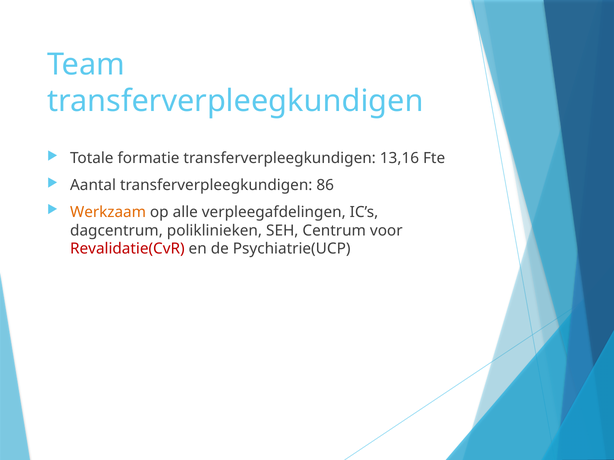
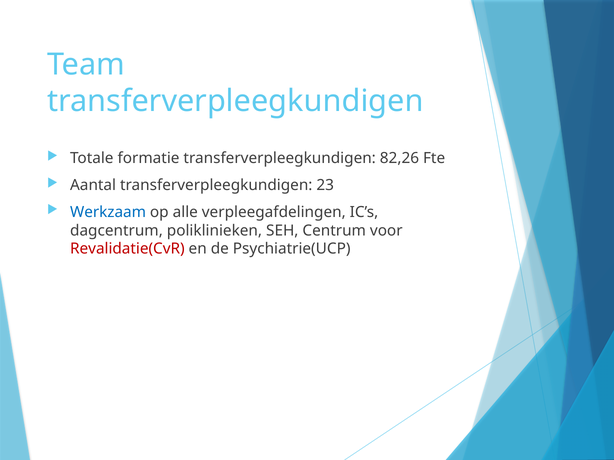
13,16: 13,16 -> 82,26
86: 86 -> 23
Werkzaam colour: orange -> blue
